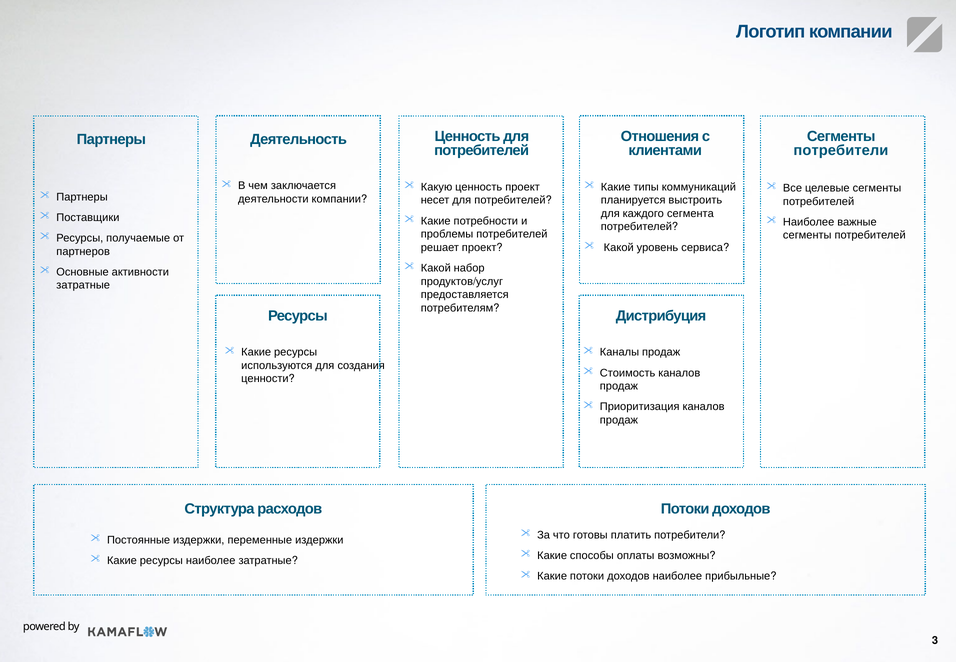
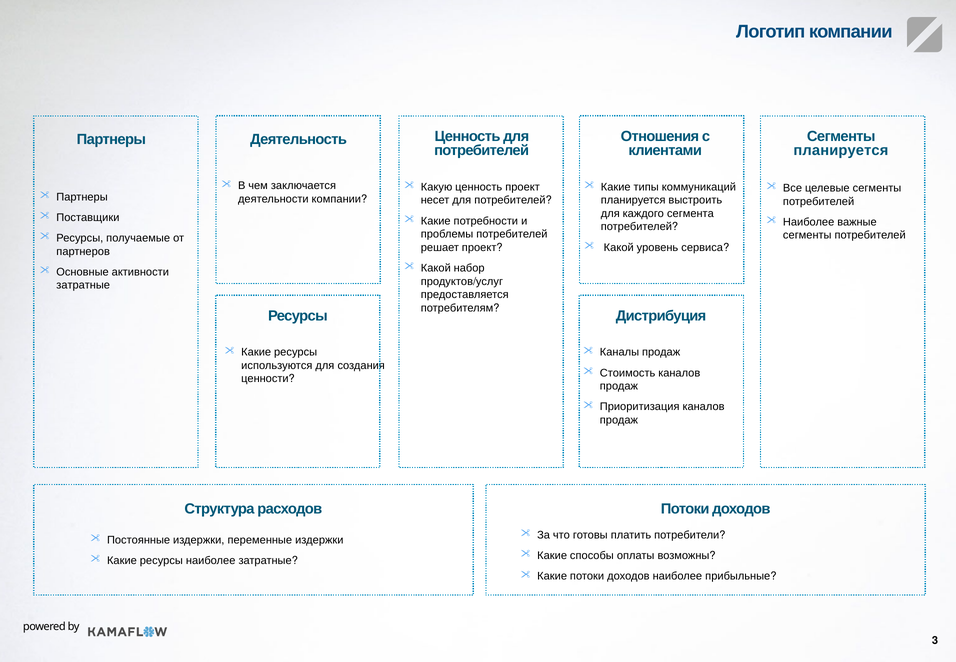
потребители at (841, 151): потребители -> планируется
